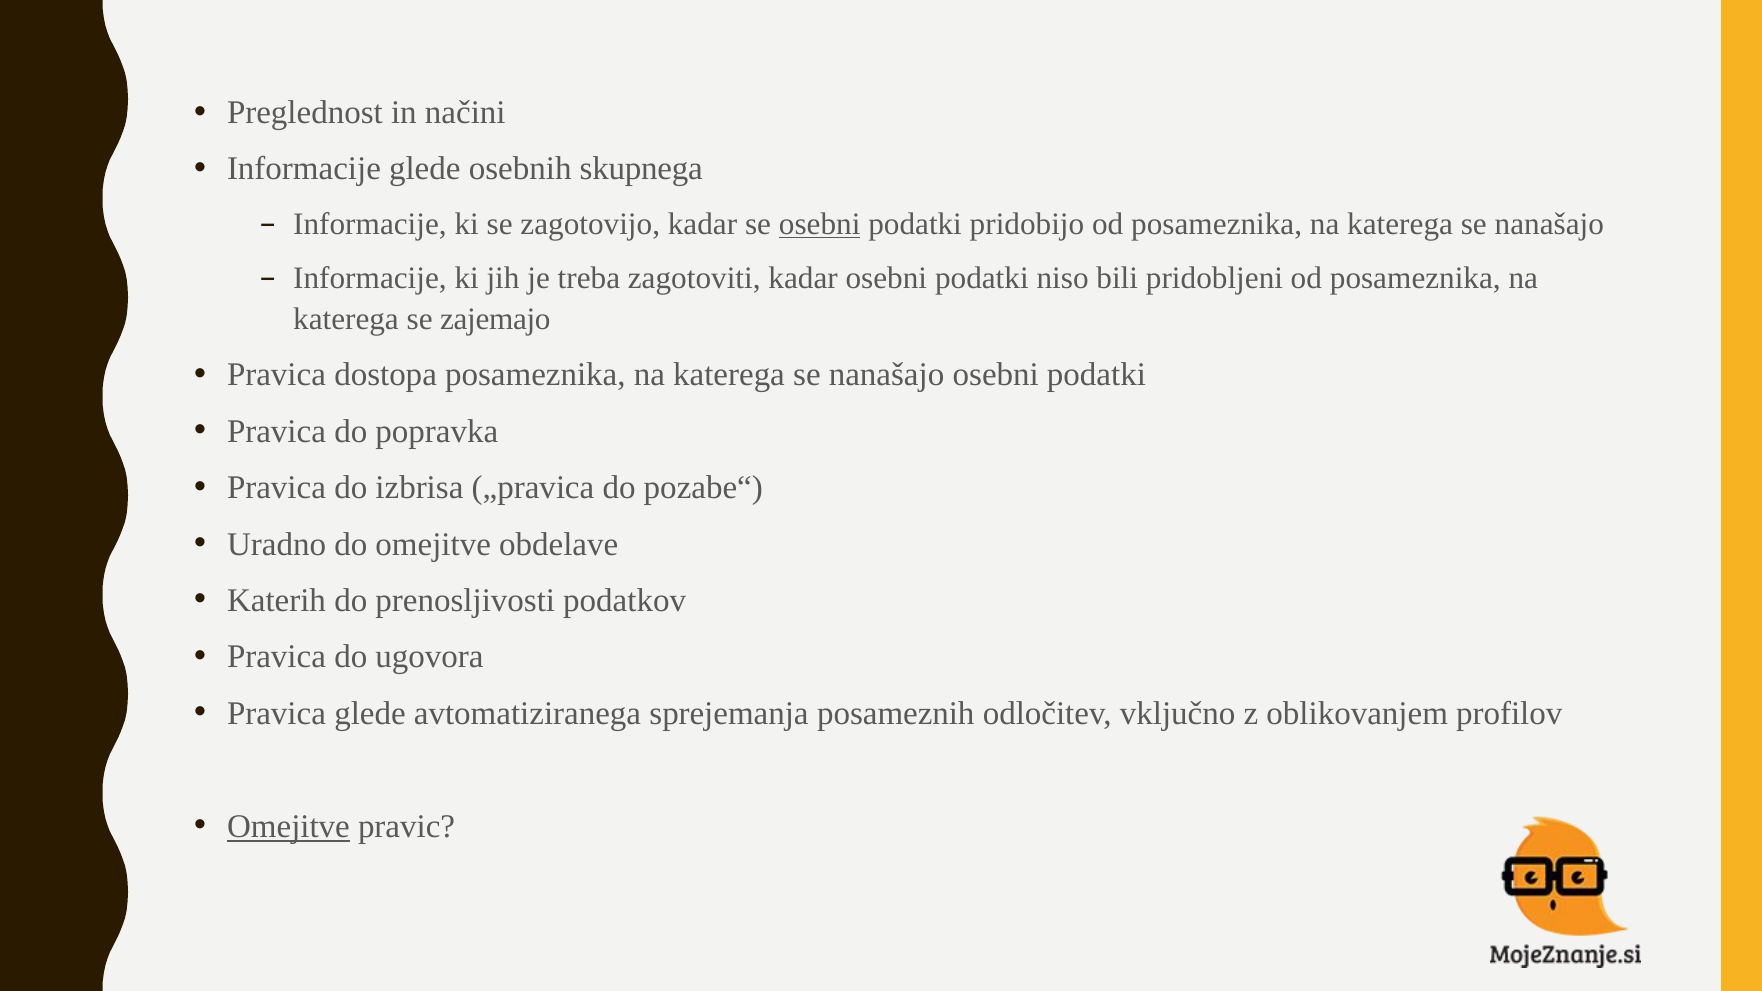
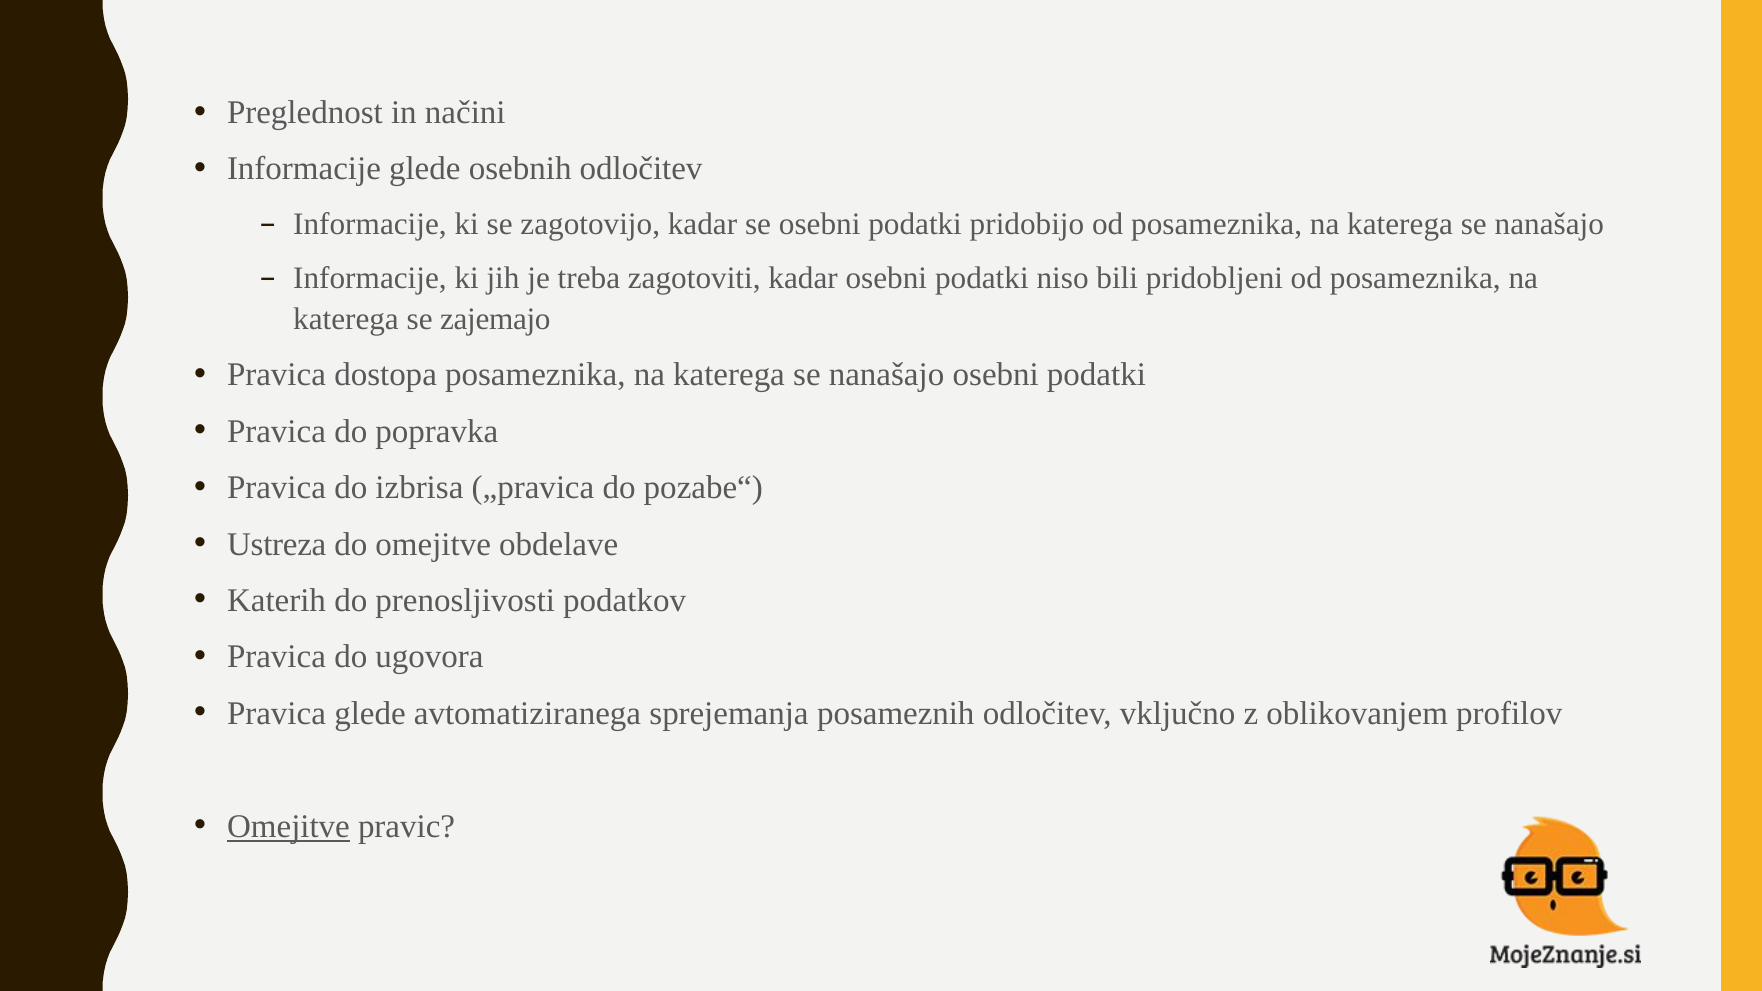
osebnih skupnega: skupnega -> odločitev
osebni at (820, 224) underline: present -> none
Uradno: Uradno -> Ustreza
